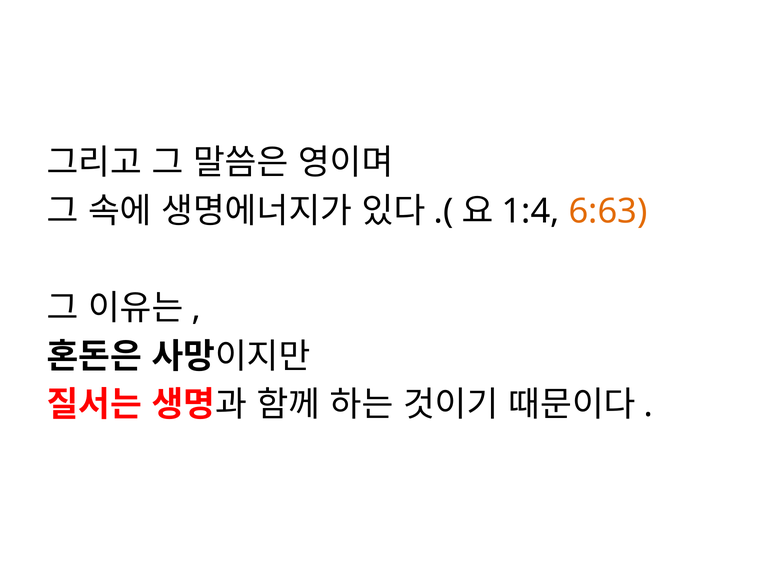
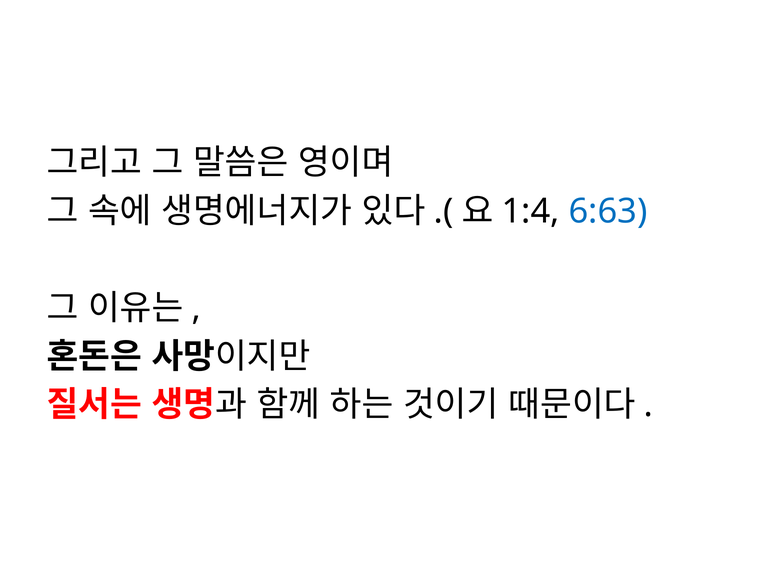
6:63 colour: orange -> blue
